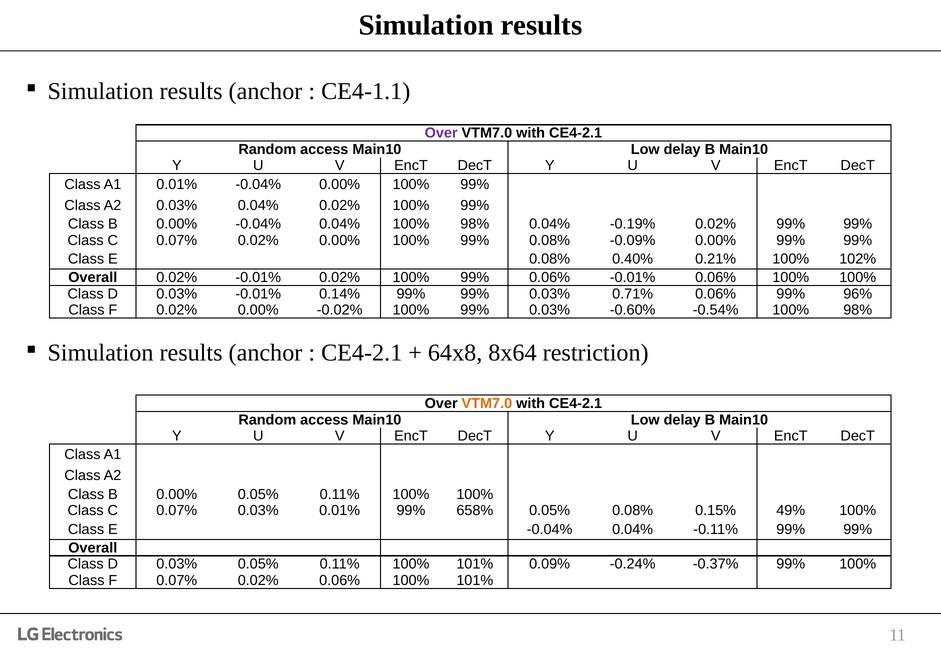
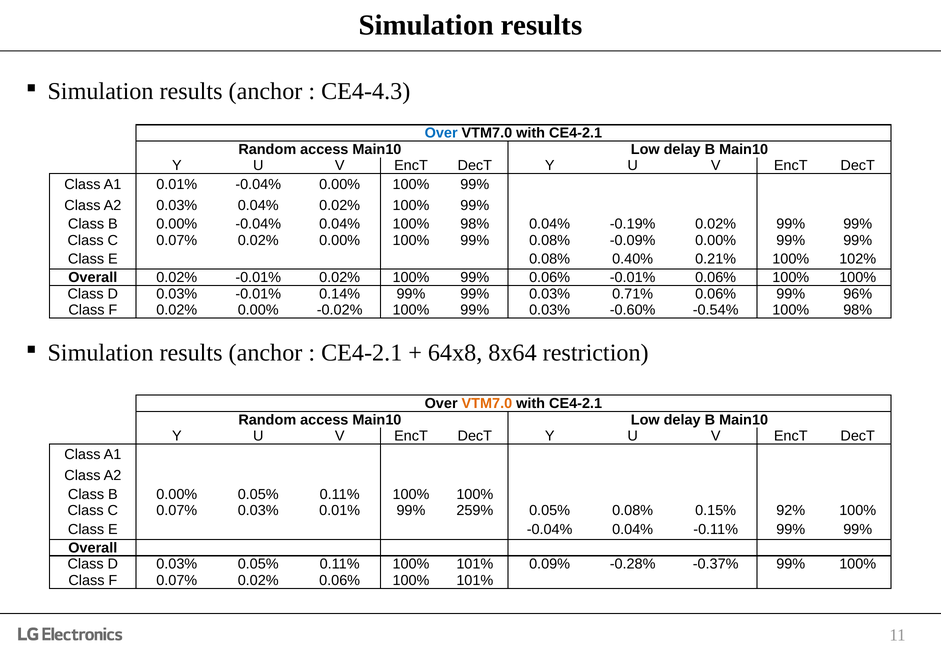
CE4-1.1: CE4-1.1 -> CE4-4.3
Over at (441, 133) colour: purple -> blue
658%: 658% -> 259%
49%: 49% -> 92%
-0.24%: -0.24% -> -0.28%
